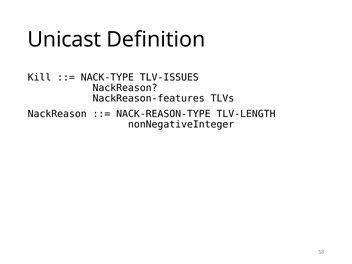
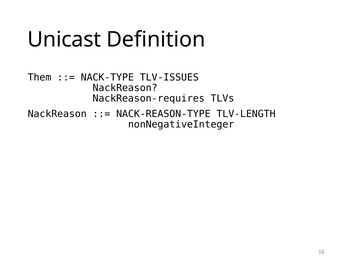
Kill: Kill -> Them
NackReason-features: NackReason-features -> NackReason-requires
